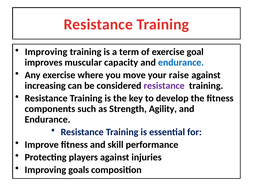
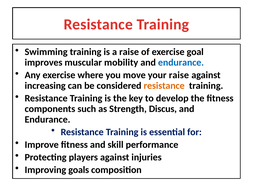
Improving at (46, 52): Improving -> Swimming
a term: term -> raise
capacity: capacity -> mobility
resistance at (164, 86) colour: purple -> orange
Agility: Agility -> Discus
